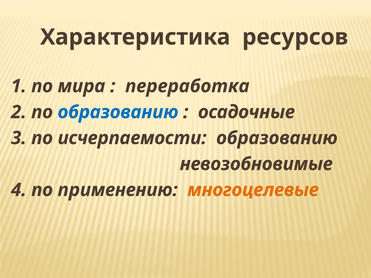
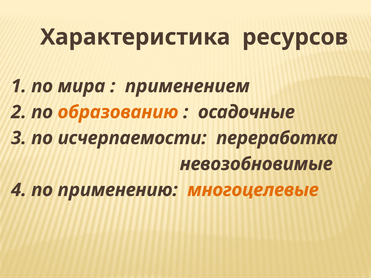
переработка: переработка -> применением
образованию at (118, 112) colour: blue -> orange
исчерпаемости образованию: образованию -> переработка
